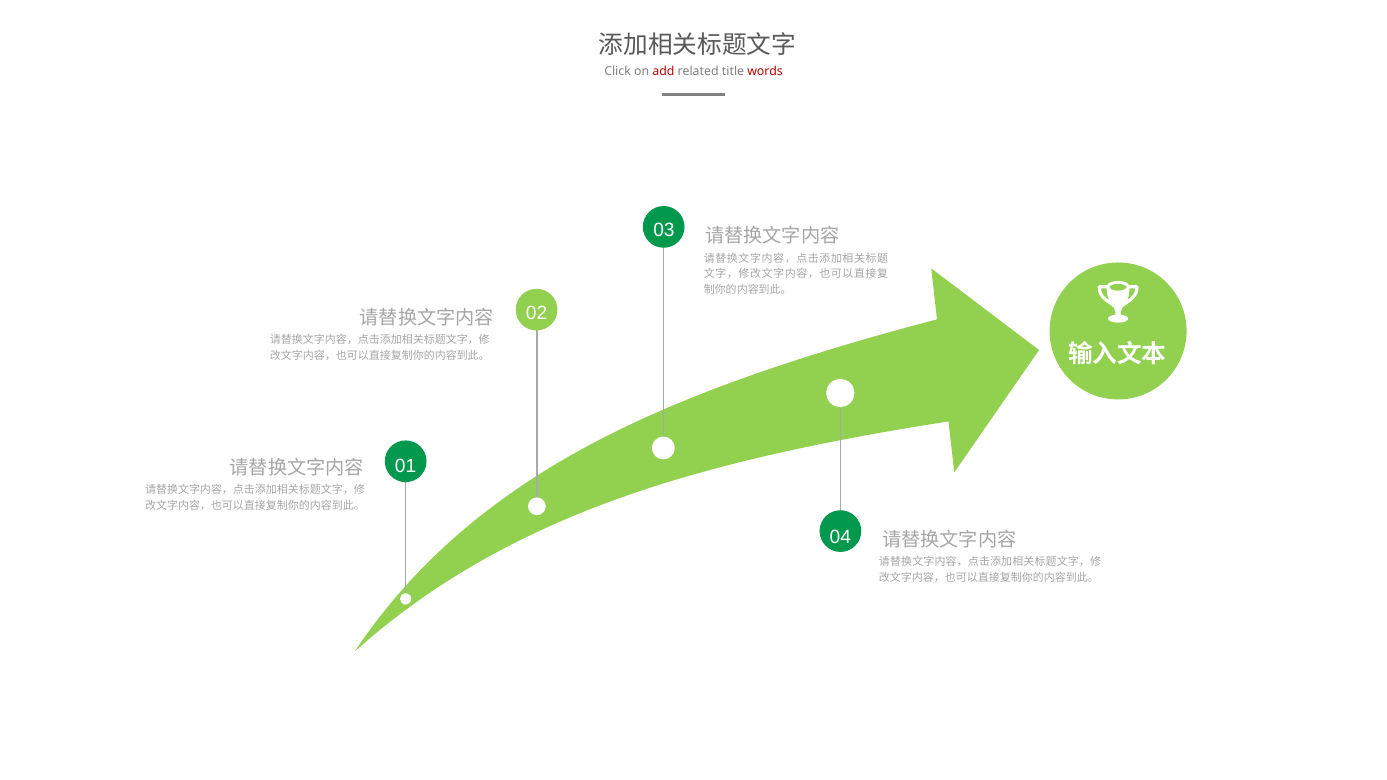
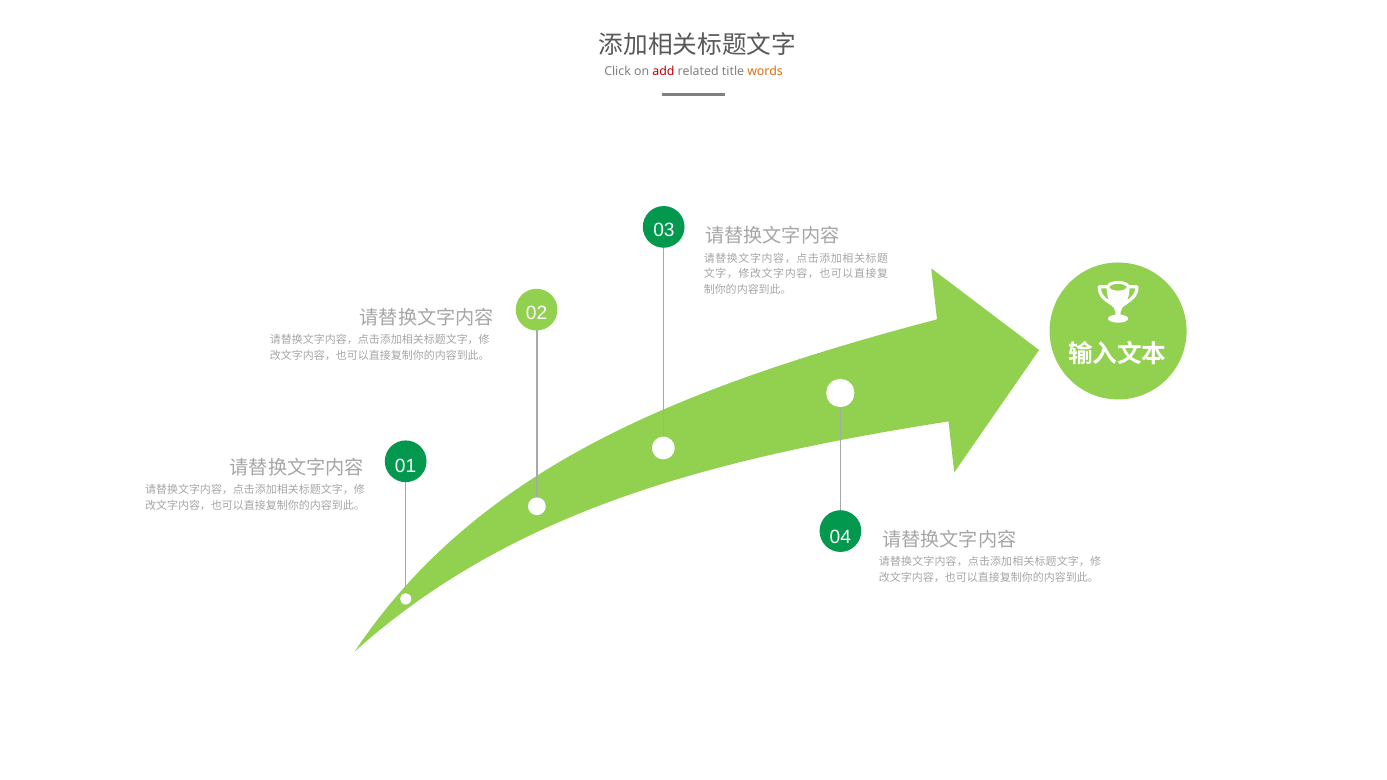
words colour: red -> orange
